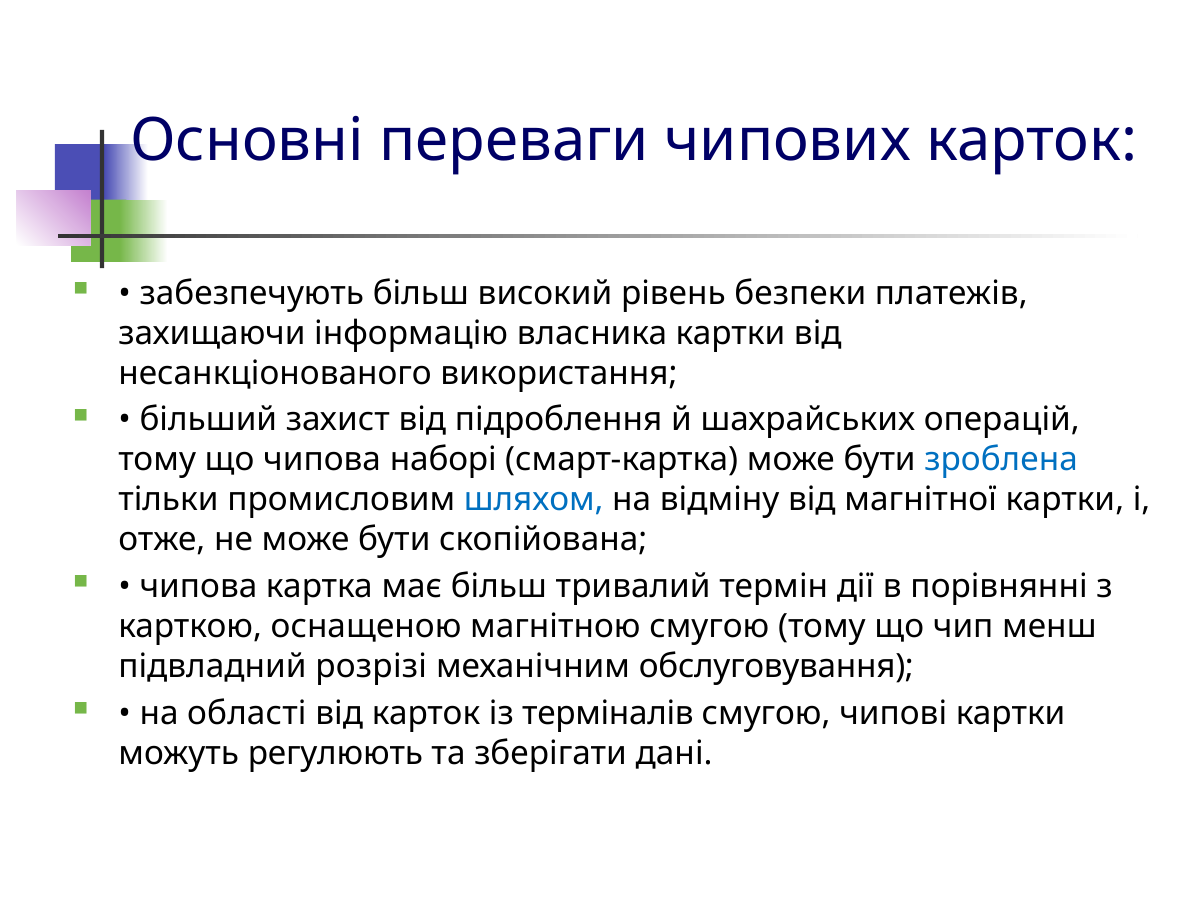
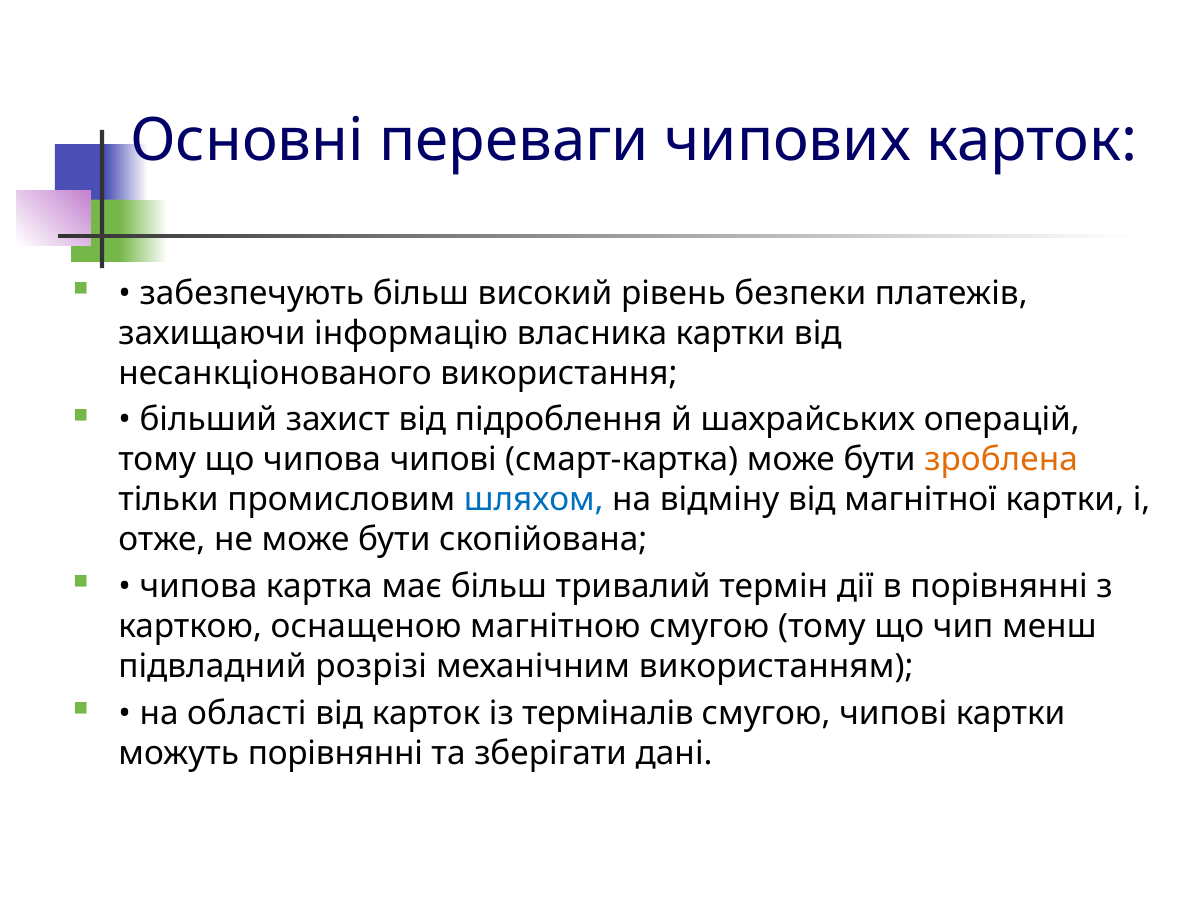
чипова наборі: наборі -> чипові
зроблена colour: blue -> orange
обслуговування: обслуговування -> використанням
можуть регулюють: регулюють -> порівнянні
